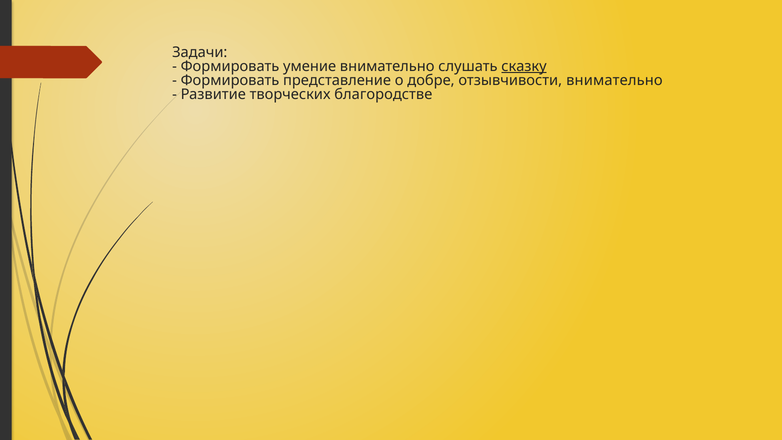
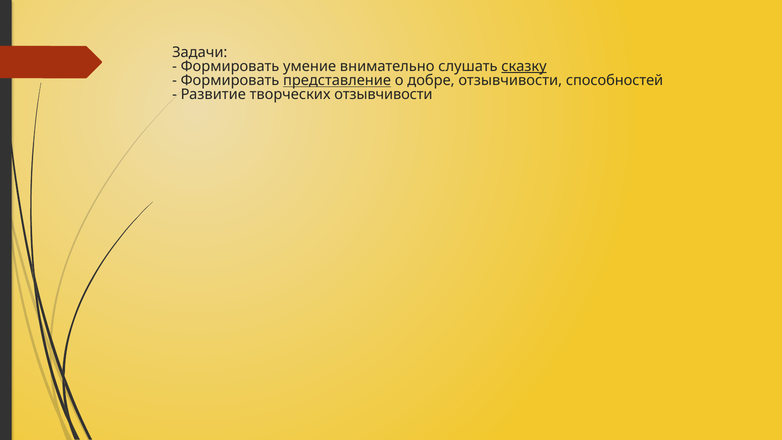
представление underline: none -> present
отзывчивости внимательно: внимательно -> способностей
творческих благородстве: благородстве -> отзывчивости
